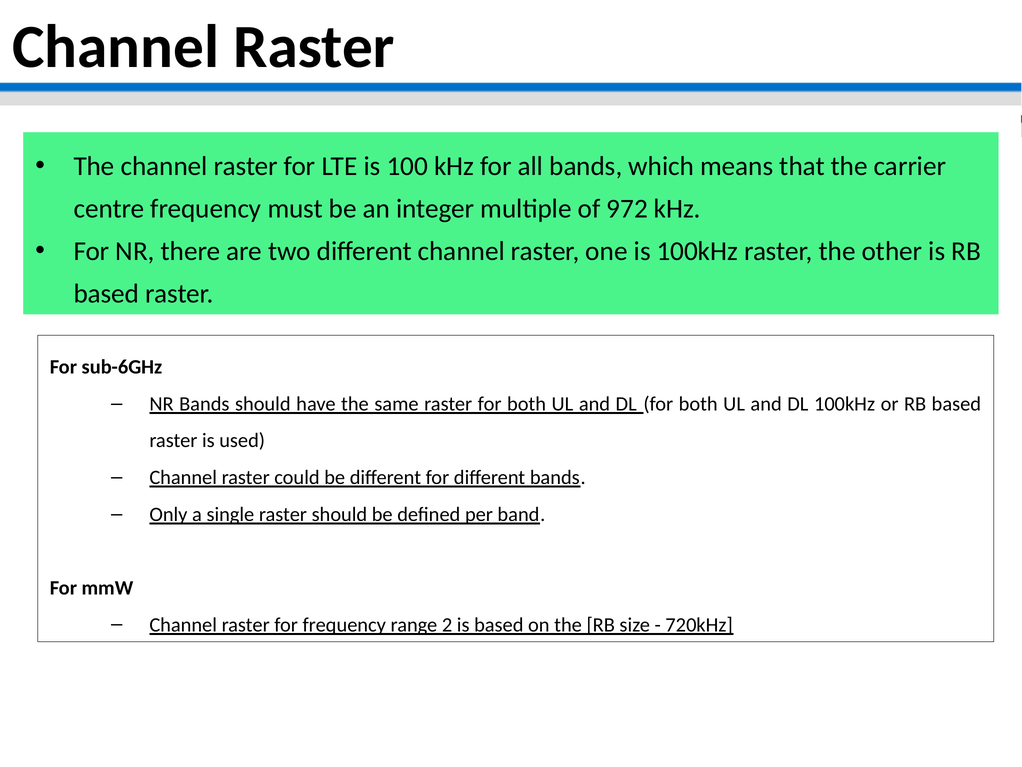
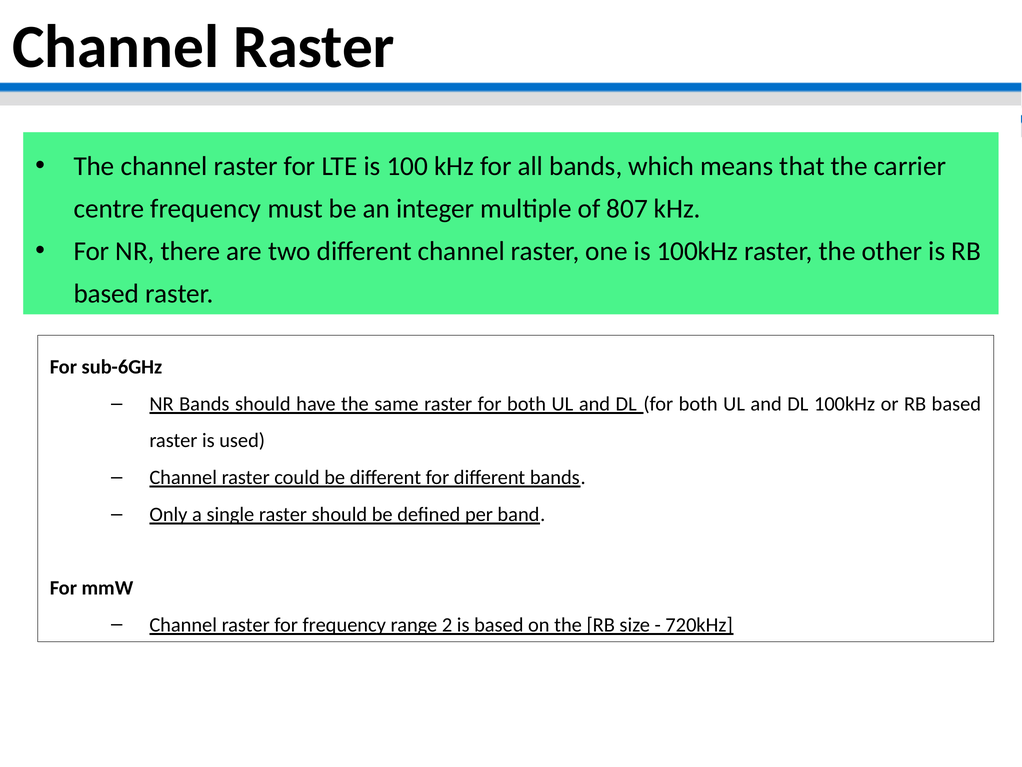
972: 972 -> 807
